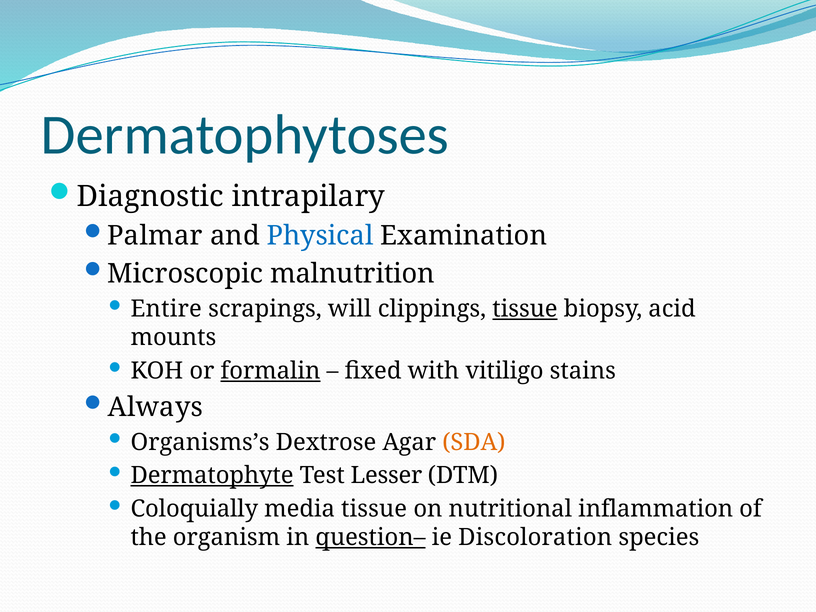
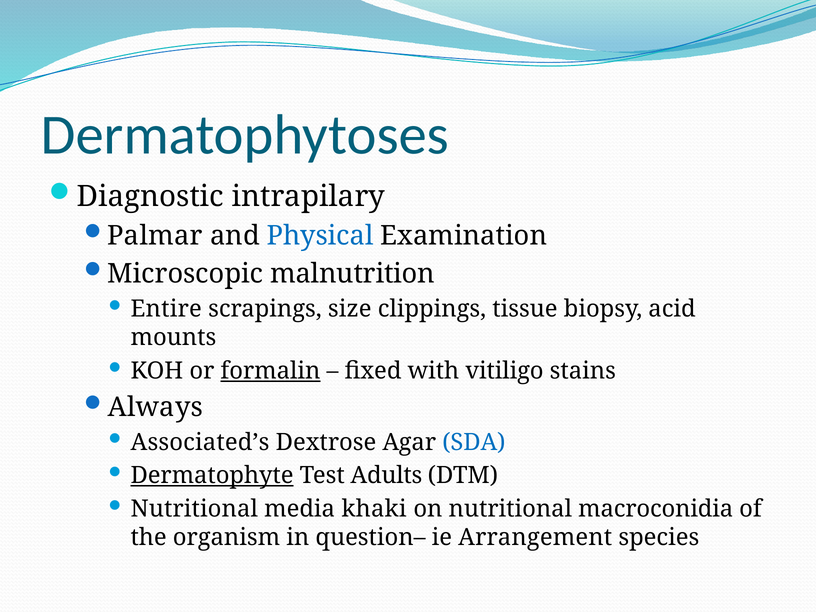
will: will -> size
tissue at (525, 309) underline: present -> none
Organisms’s: Organisms’s -> Associated’s
SDA colour: orange -> blue
Lesser: Lesser -> Adults
Coloquially at (194, 509): Coloquially -> Nutritional
media tissue: tissue -> khaki
inflammation: inflammation -> macroconidia
question– underline: present -> none
Discoloration: Discoloration -> Arrangement
